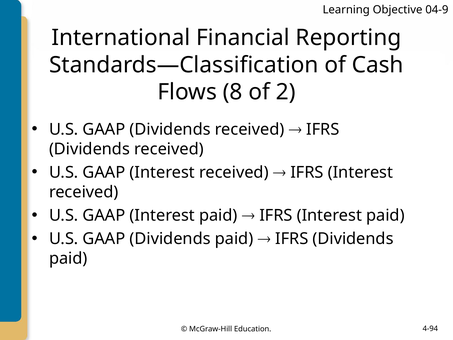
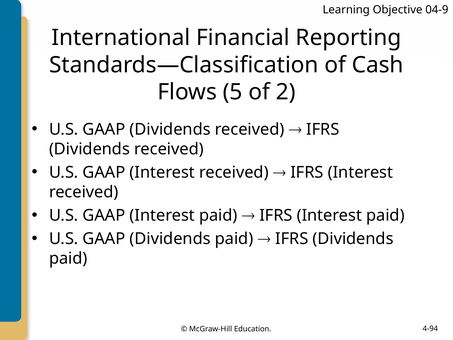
8: 8 -> 5
